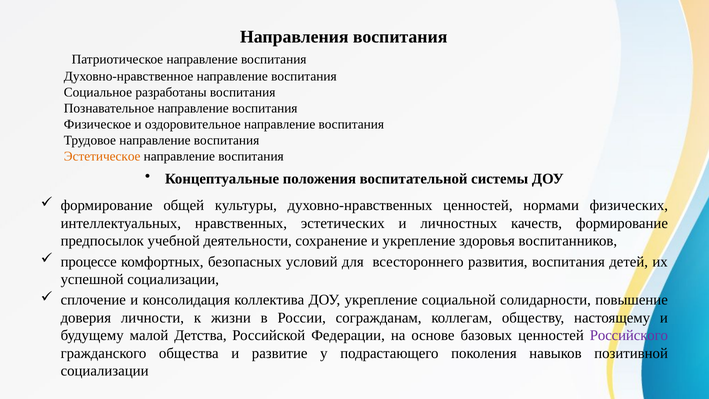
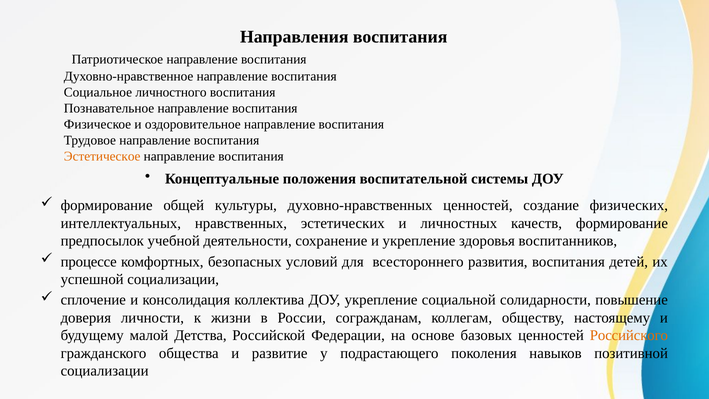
разработаны: разработаны -> личностного
нормами: нормами -> создание
Российского colour: purple -> orange
